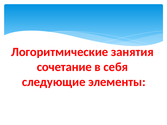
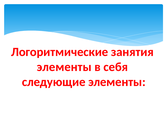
сочетание at (64, 67): сочетание -> элементы
